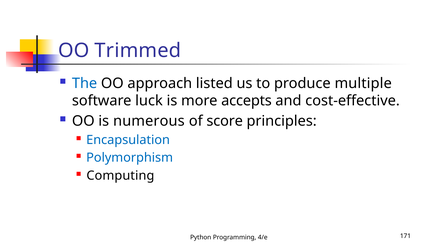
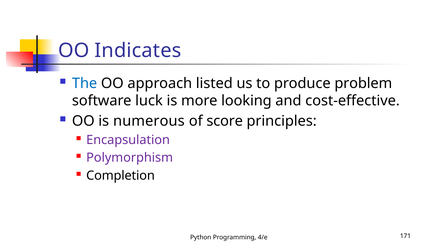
Trimmed: Trimmed -> Indicates
multiple: multiple -> problem
accepts: accepts -> looking
Encapsulation colour: blue -> purple
Polymorphism colour: blue -> purple
Computing: Computing -> Completion
